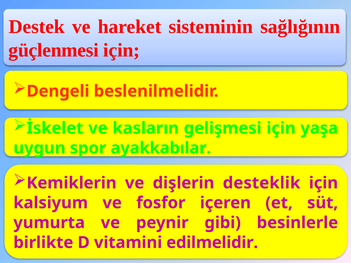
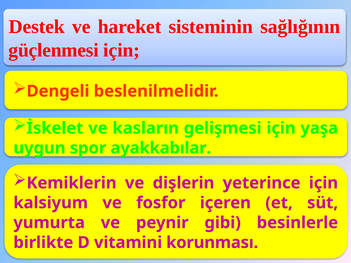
desteklik: desteklik -> yeterince
edilmelidir: edilmelidir -> korunması
